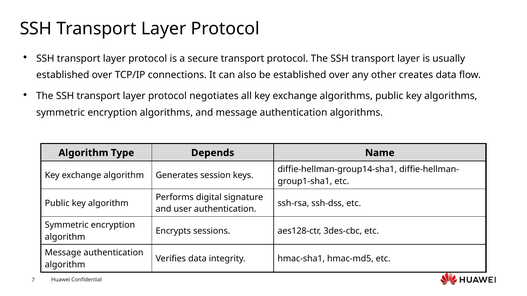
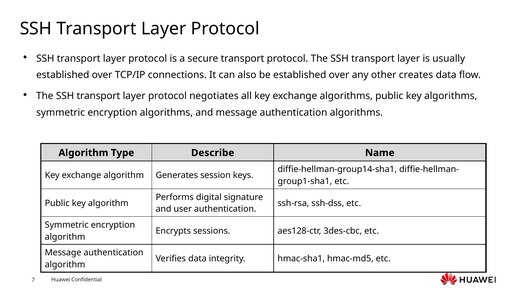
Depends: Depends -> Describe
